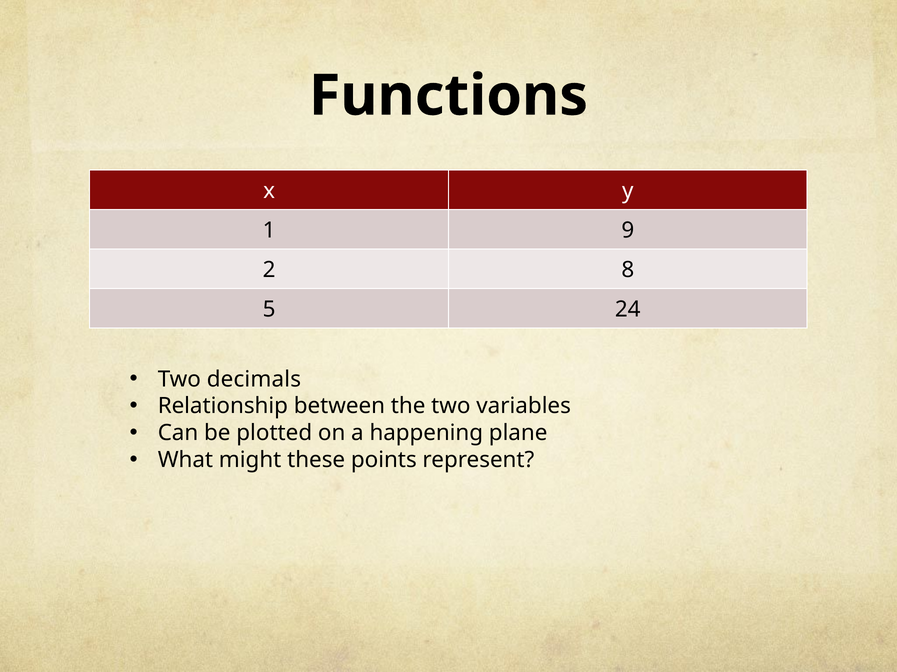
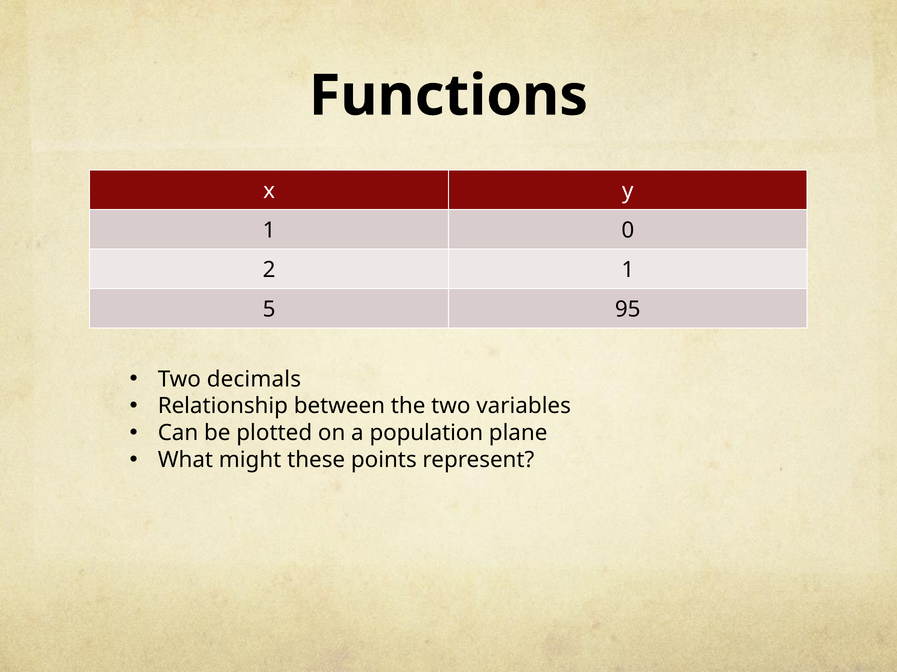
9: 9 -> 0
2 8: 8 -> 1
24: 24 -> 95
happening: happening -> population
